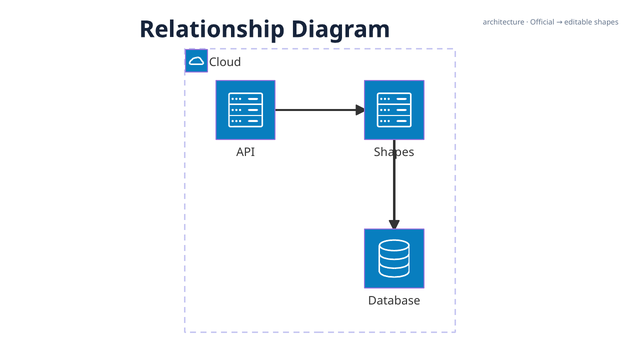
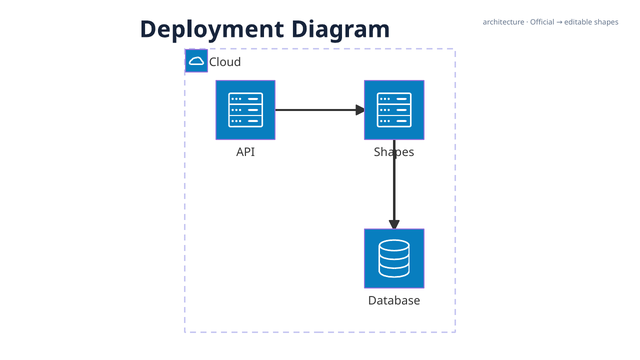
Relationship: Relationship -> Deployment
